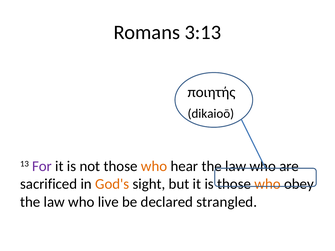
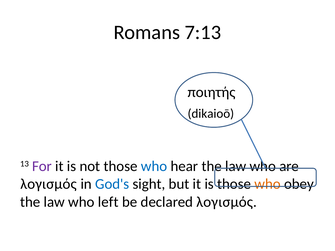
3:13: 3:13 -> 7:13
who at (154, 166) colour: orange -> blue
sacrificed at (49, 184): sacrificed -> λογισμός
God's colour: orange -> blue
live: live -> left
declared strangled: strangled -> λογισμός
